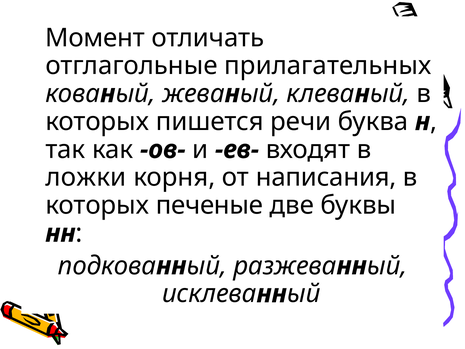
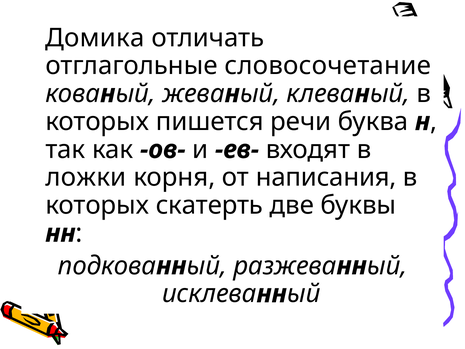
Момент: Момент -> Домика
прилагательных: прилагательных -> словосочетание
печеные: печеные -> скатерть
